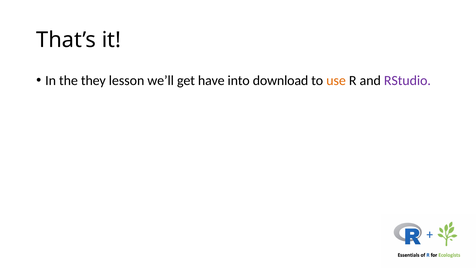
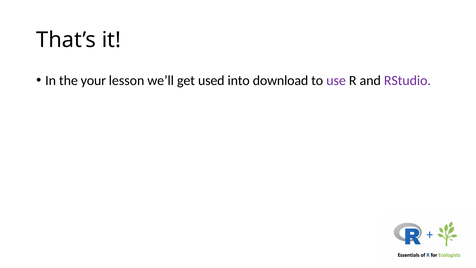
they: they -> your
have: have -> used
use colour: orange -> purple
